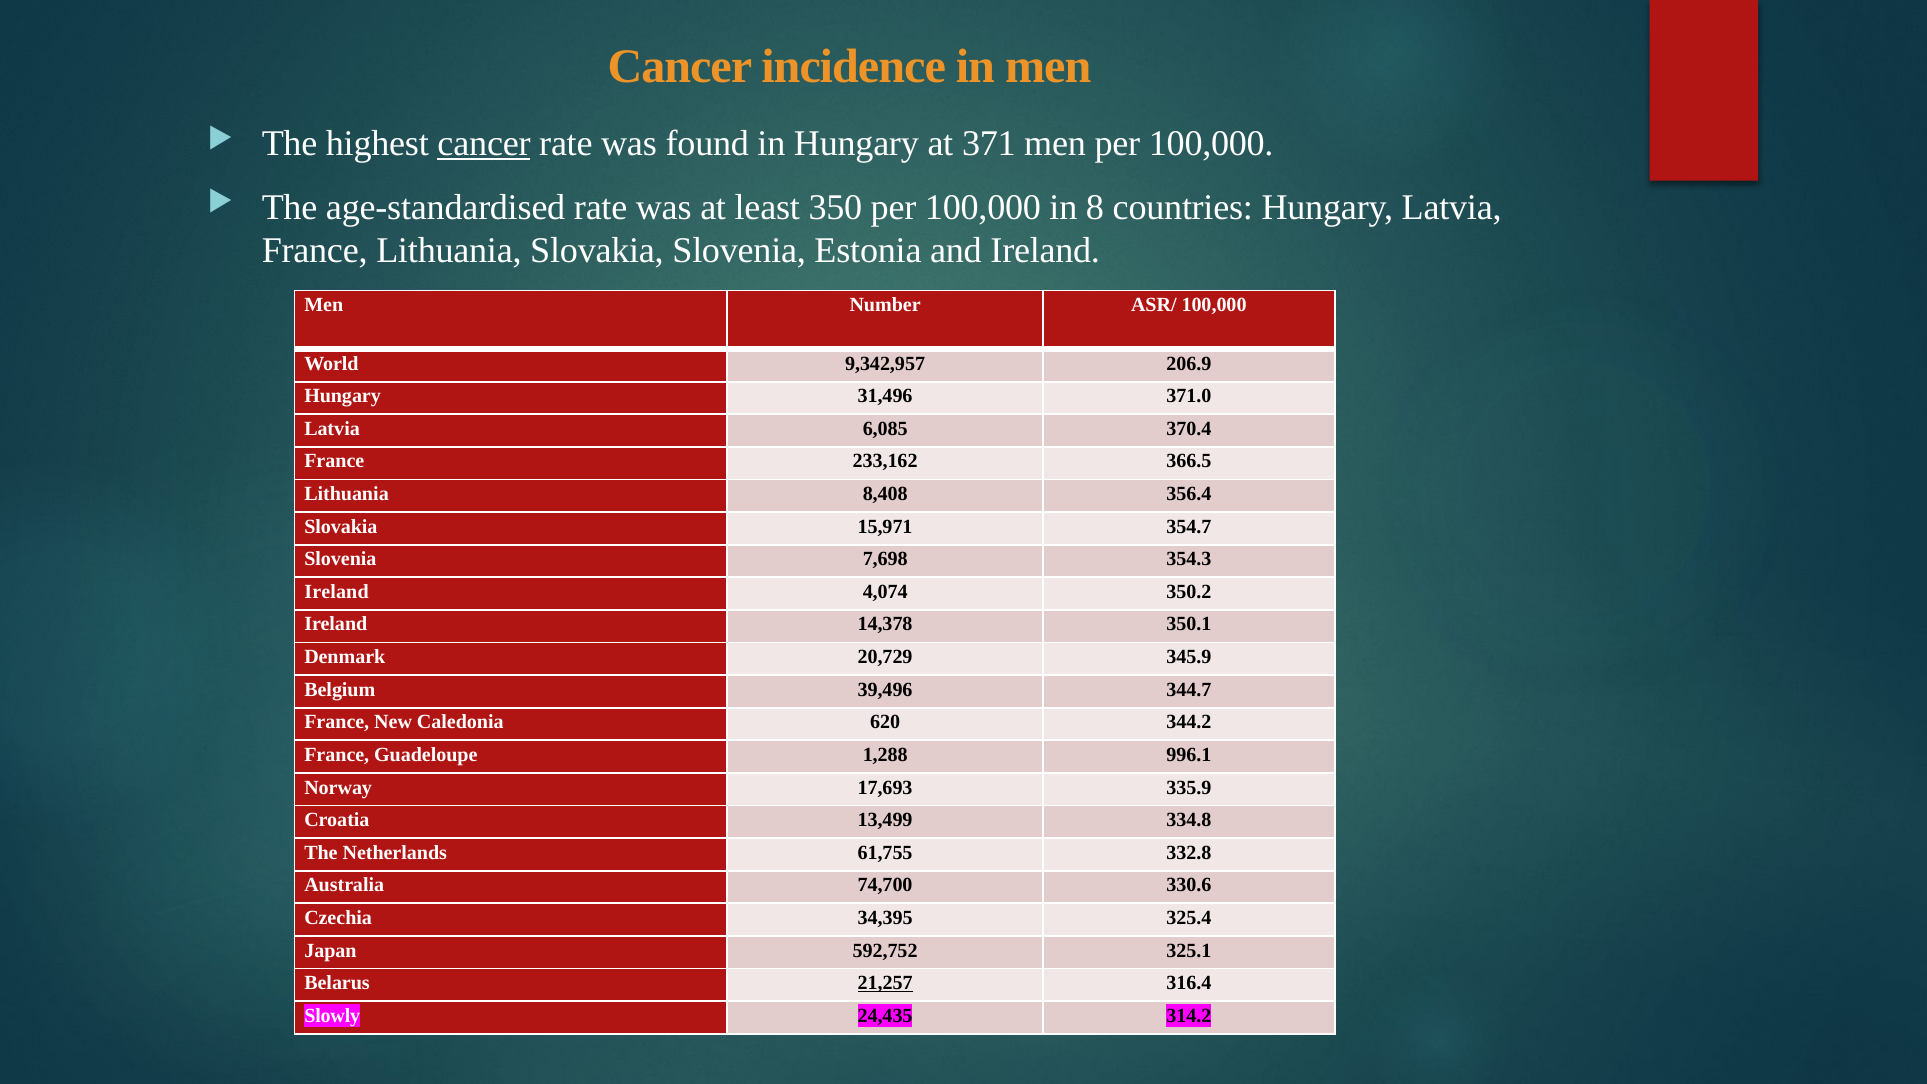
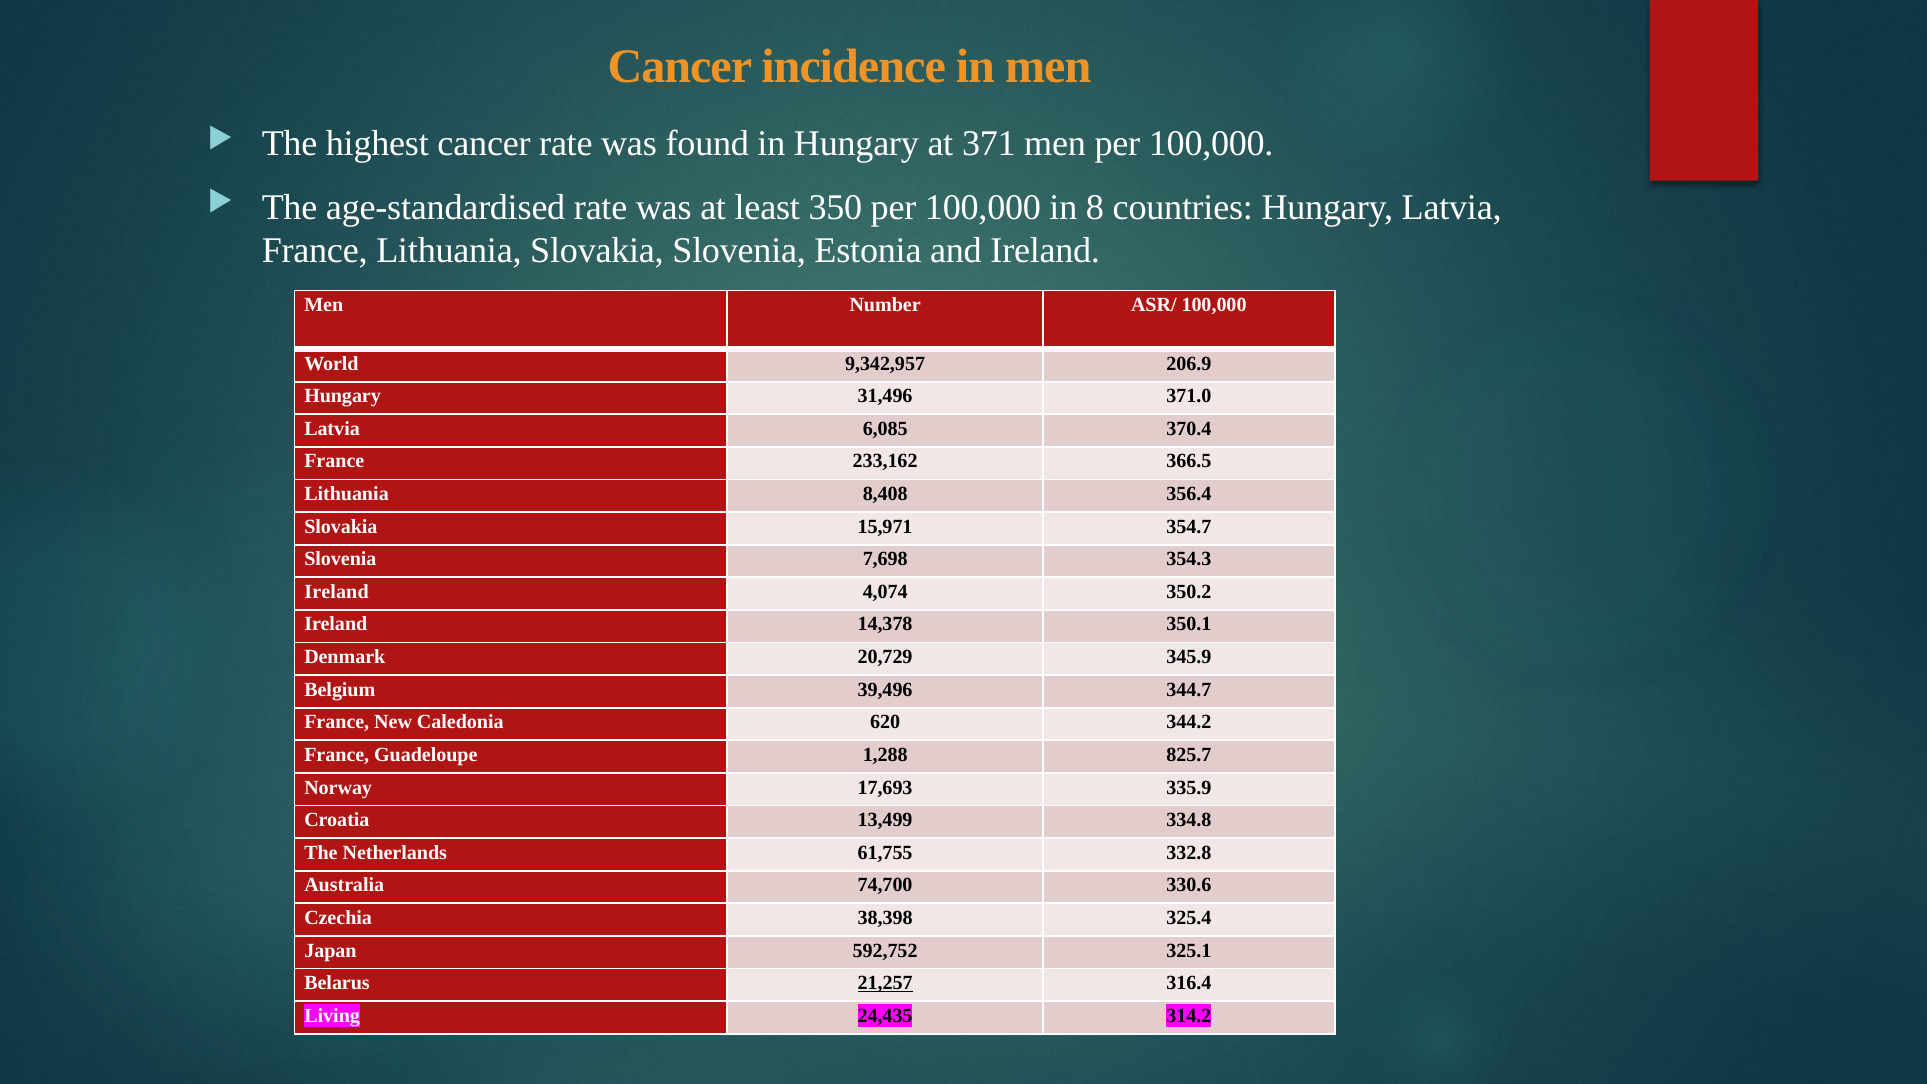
cancer at (484, 144) underline: present -> none
996.1: 996.1 -> 825.7
34,395: 34,395 -> 38,398
Slowly: Slowly -> Living
